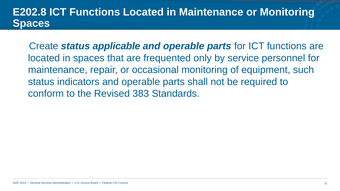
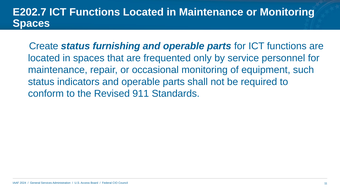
E202.8: E202.8 -> E202.7
applicable: applicable -> furnishing
383: 383 -> 911
